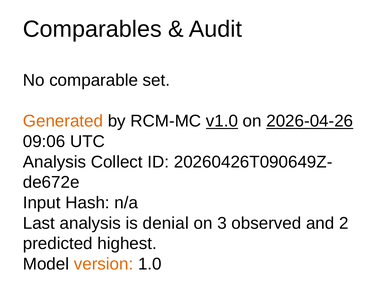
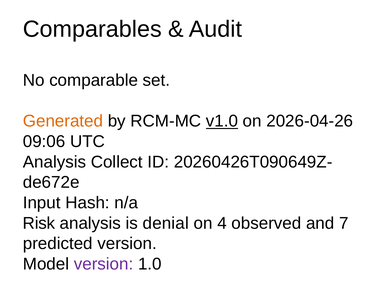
2026-04-26 underline: present -> none
Last: Last -> Risk
3: 3 -> 4
2: 2 -> 7
predicted highest: highest -> version
version at (104, 264) colour: orange -> purple
